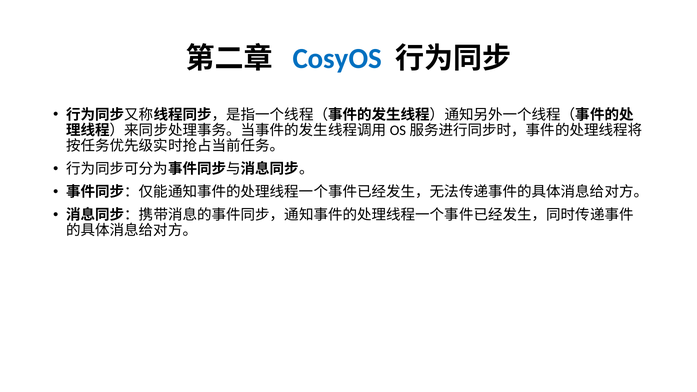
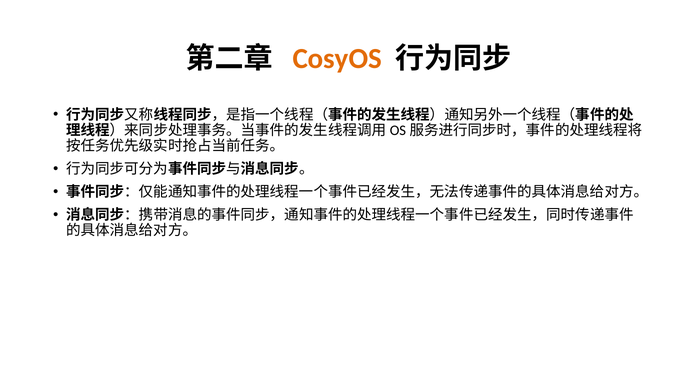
CosyOS colour: blue -> orange
